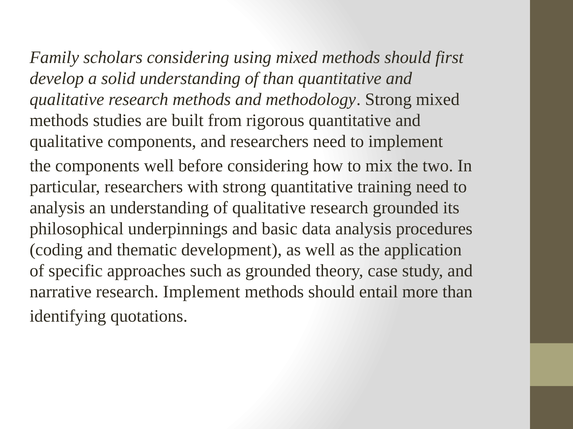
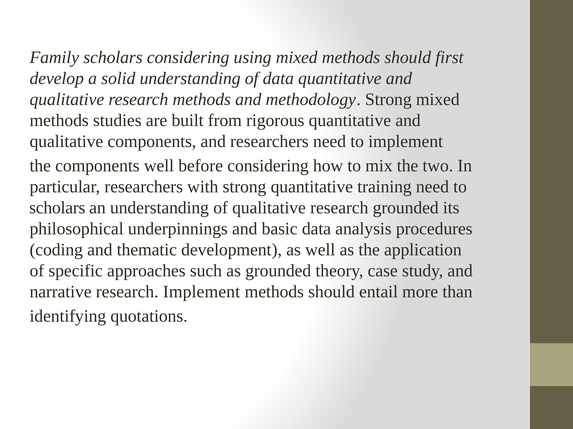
of than: than -> data
analysis at (57, 208): analysis -> scholars
